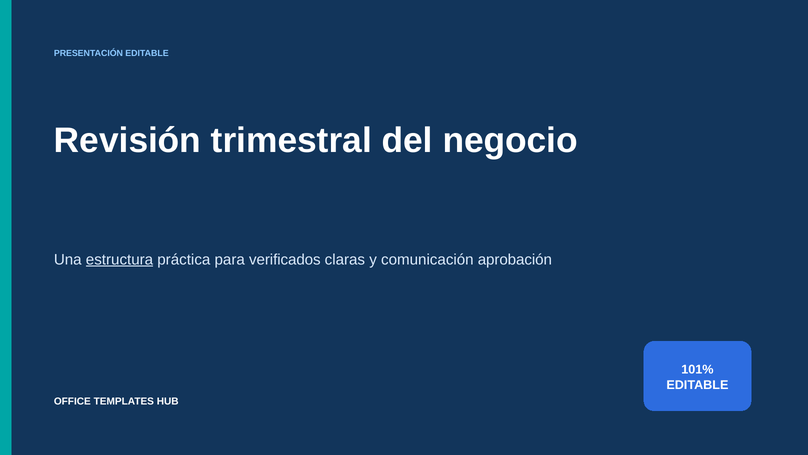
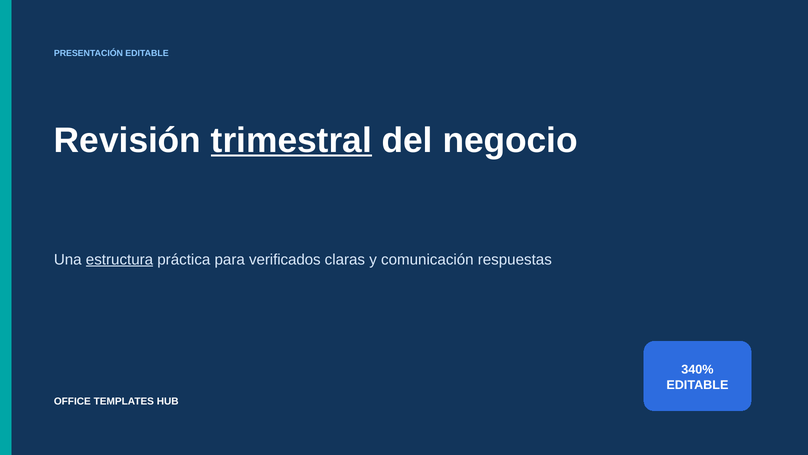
trimestral underline: none -> present
aprobación: aprobación -> respuestas
101%: 101% -> 340%
